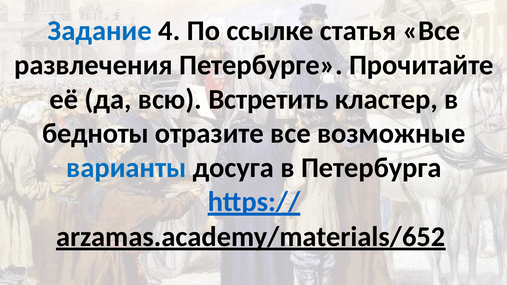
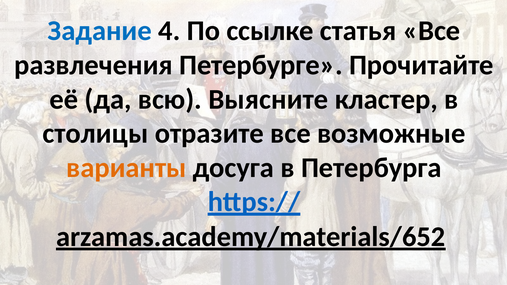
Встретить: Встретить -> Выясните
бедноты: бедноты -> столицы
варианты colour: blue -> orange
